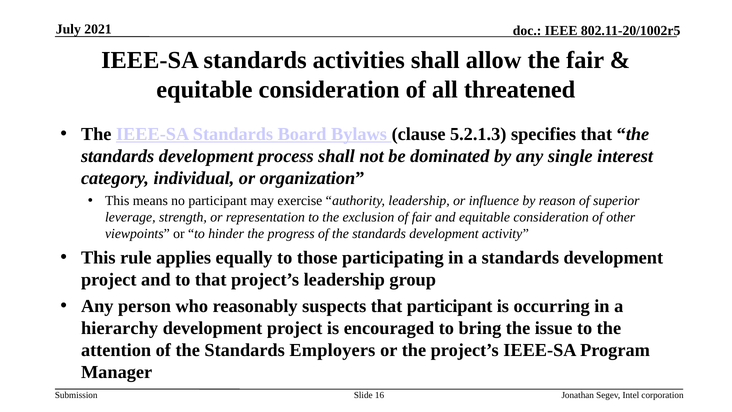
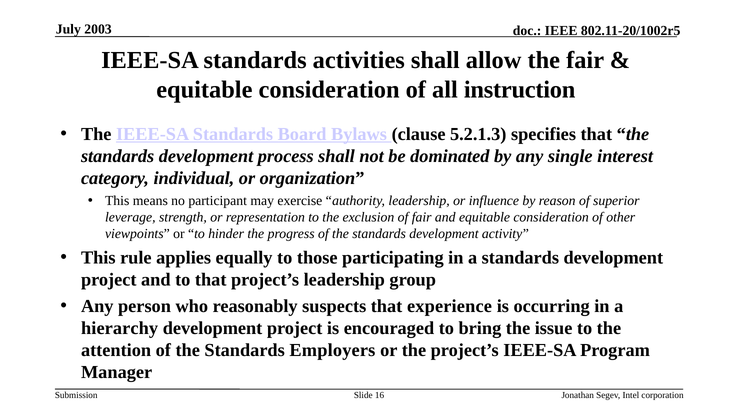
2021: 2021 -> 2003
threatened: threatened -> instruction
that participant: participant -> experience
